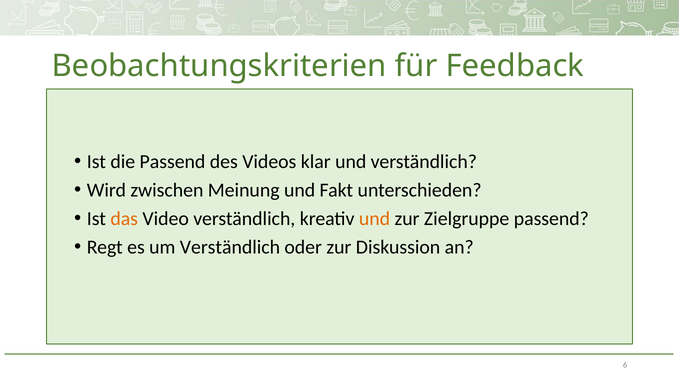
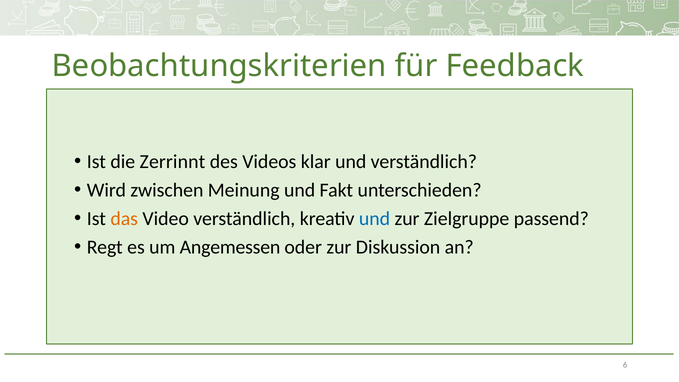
die Passend: Passend -> Zerrinnt
und at (375, 219) colour: orange -> blue
um Verständlich: Verständlich -> Angemessen
